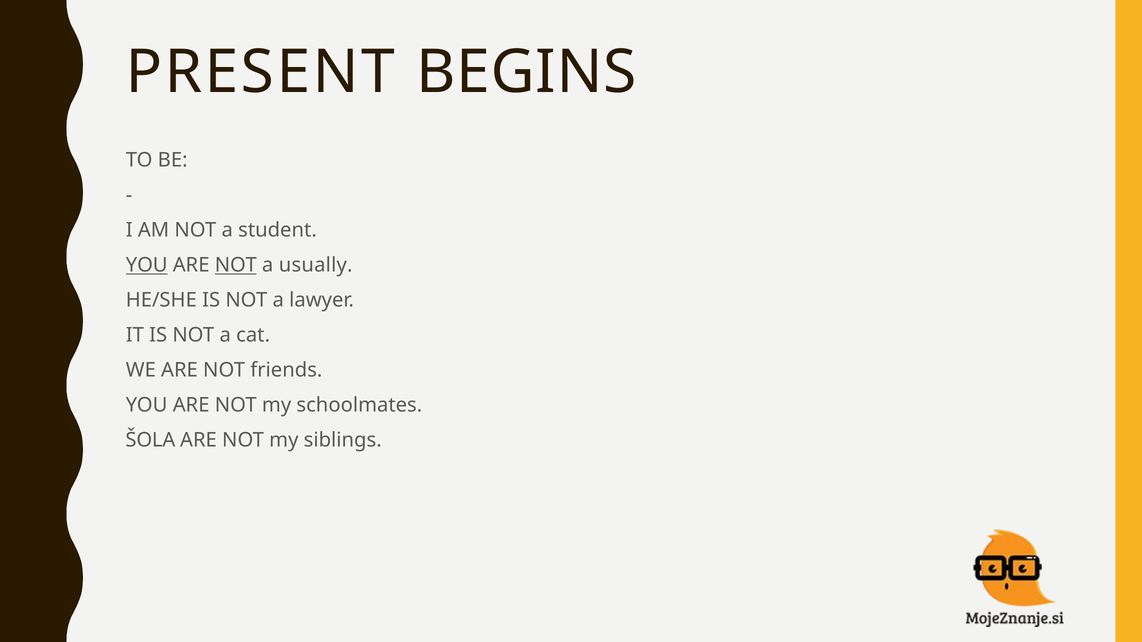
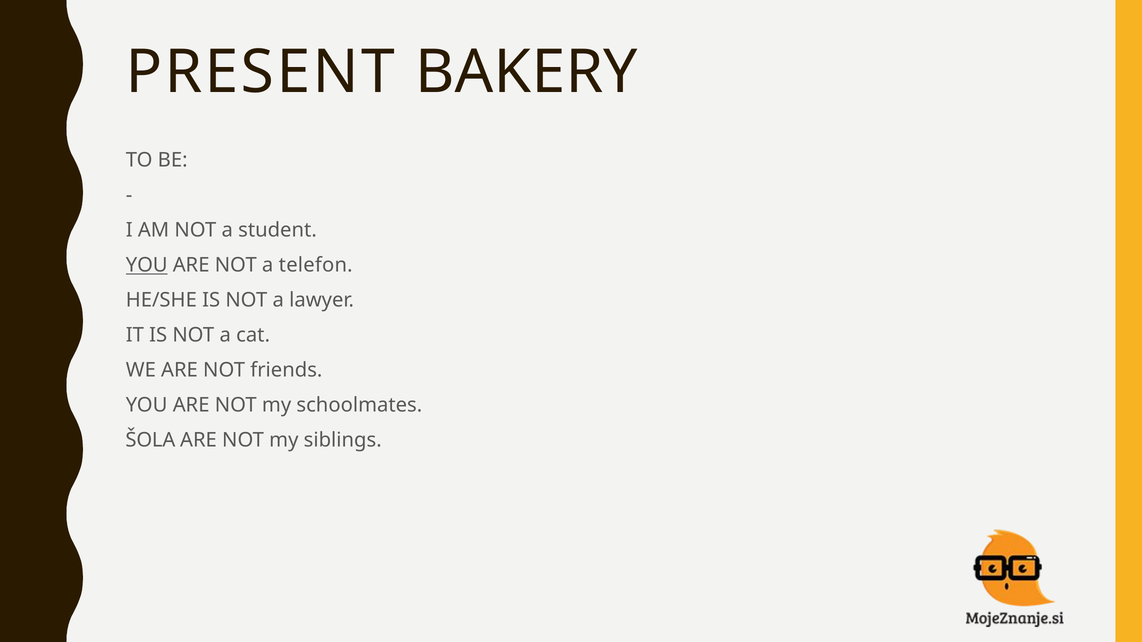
BEGINS: BEGINS -> BAKERY
NOT at (236, 265) underline: present -> none
usually: usually -> telefon
